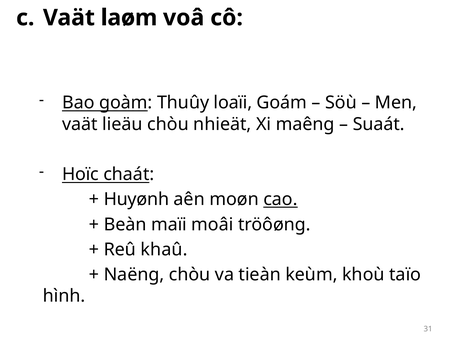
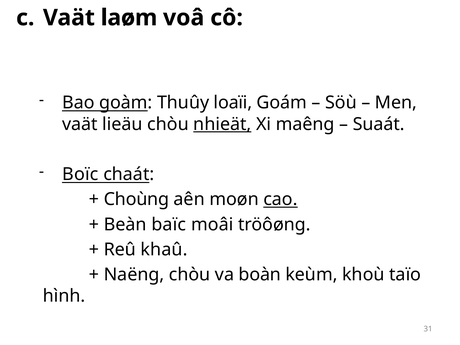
nhieät underline: none -> present
Hoïc: Hoïc -> Boïc
Huyønh: Huyønh -> Choùng
maïi: maïi -> baïc
tieàn: tieàn -> boàn
